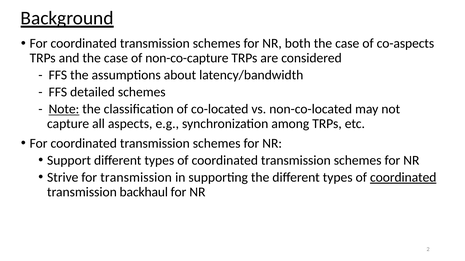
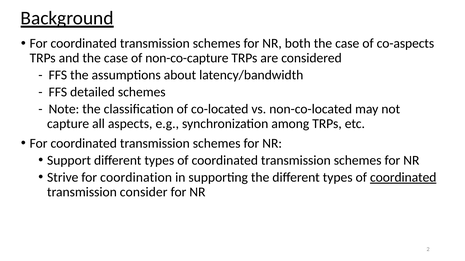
Note underline: present -> none
for transmission: transmission -> coordination
backhaul: backhaul -> consider
